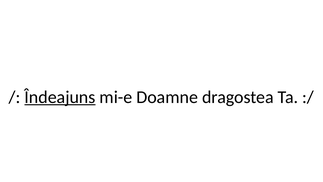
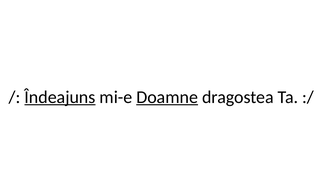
Doamne underline: none -> present
